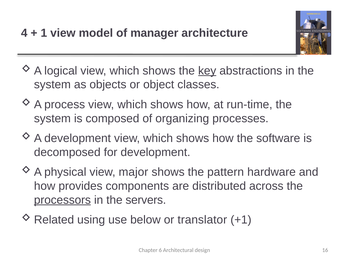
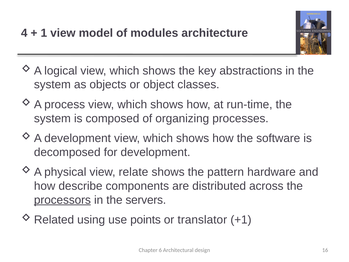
manager: manager -> modules
key underline: present -> none
major: major -> relate
provides: provides -> describe
below: below -> points
